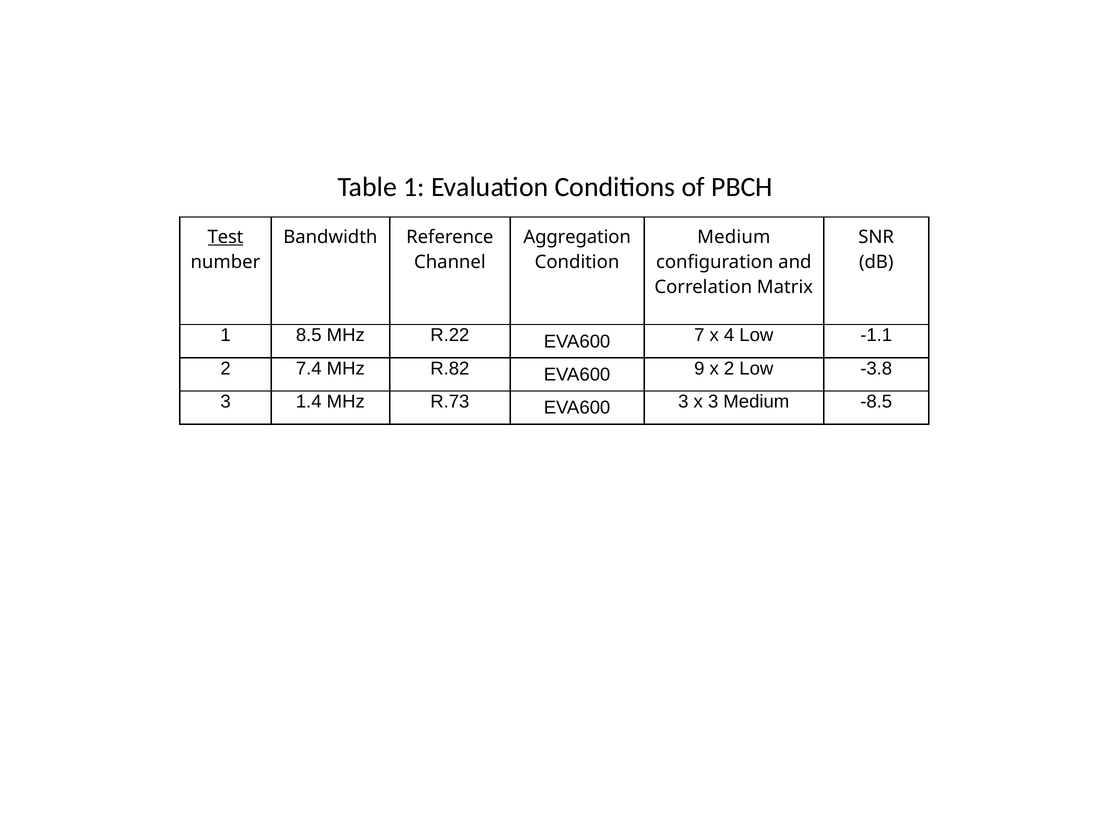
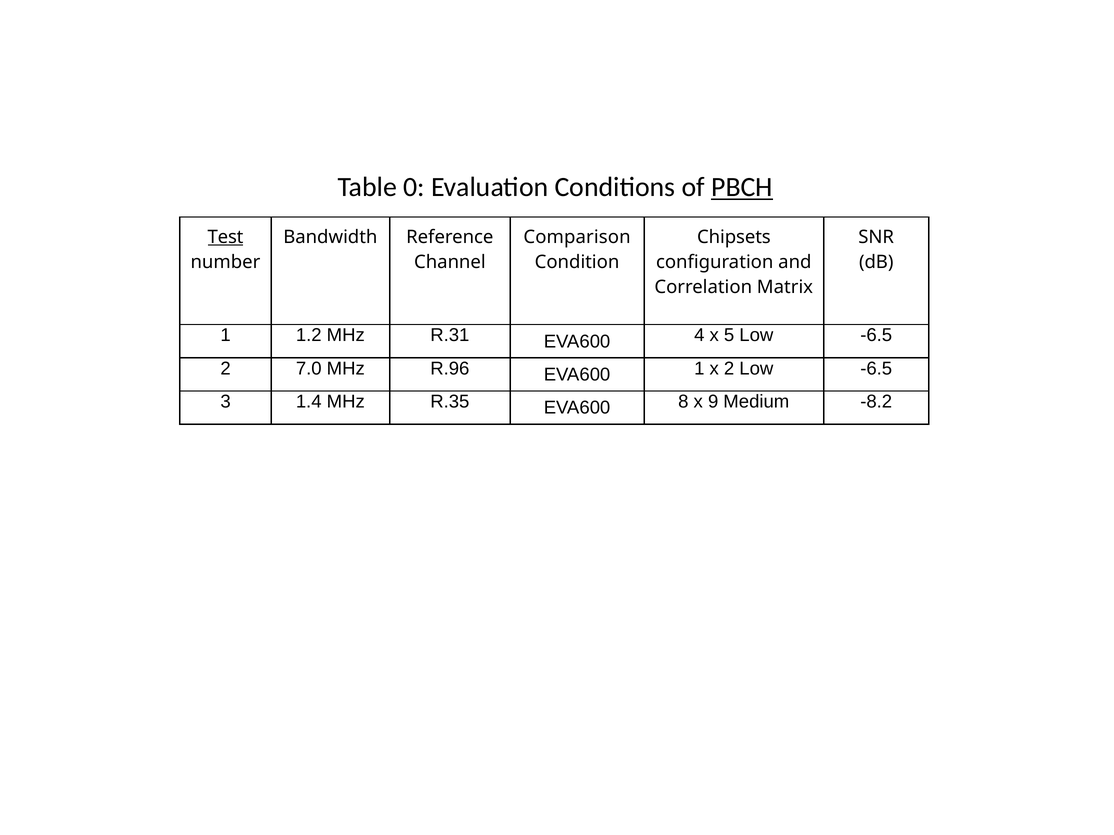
Table 1: 1 -> 0
PBCH underline: none -> present
Aggregation: Aggregation -> Comparison
Medium at (734, 237): Medium -> Chipsets
8.5: 8.5 -> 1.2
R.22: R.22 -> R.31
7: 7 -> 4
4: 4 -> 5
-1.1 at (876, 336): -1.1 -> -6.5
7.4: 7.4 -> 7.0
R.82: R.82 -> R.96
EVA600 9: 9 -> 1
2 Low -3.8: -3.8 -> -6.5
R.73: R.73 -> R.35
EVA600 3: 3 -> 8
x 3: 3 -> 9
-8.5: -8.5 -> -8.2
